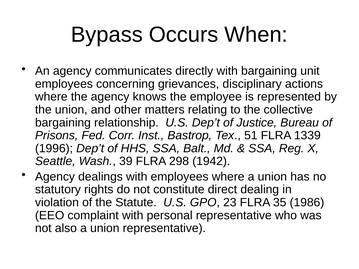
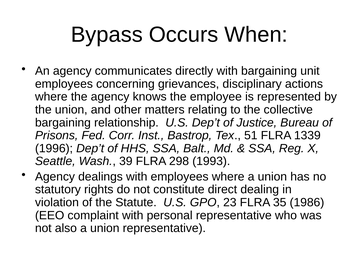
1942: 1942 -> 1993
